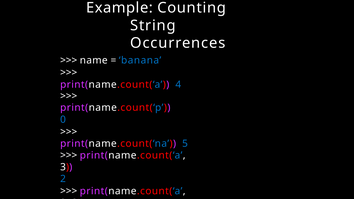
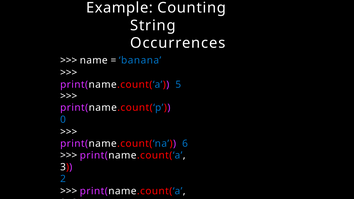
4: 4 -> 5
5: 5 -> 6
